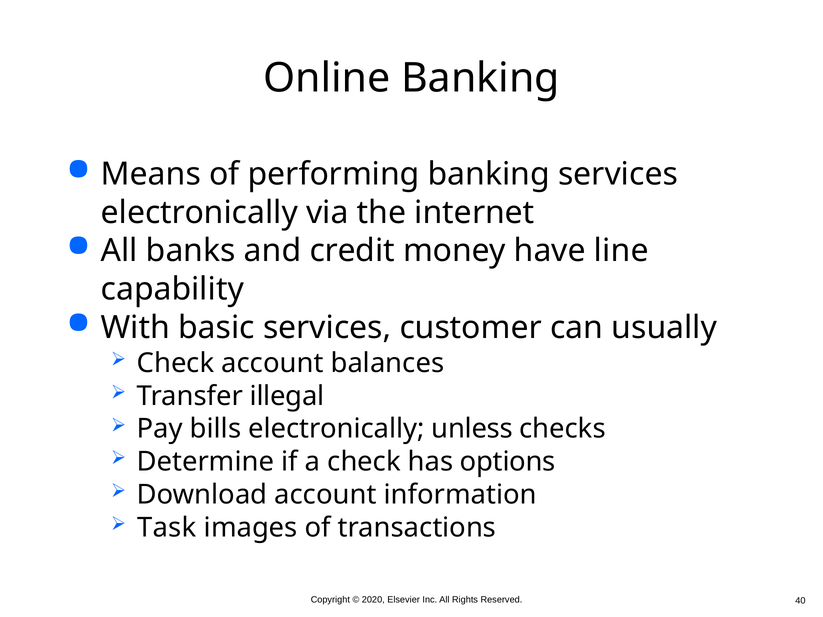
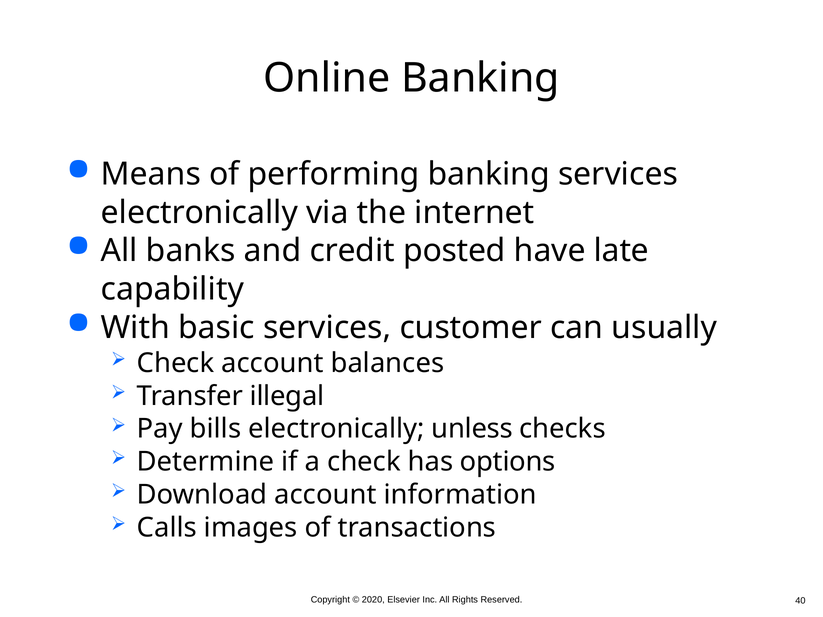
money: money -> posted
line: line -> late
Task: Task -> Calls
